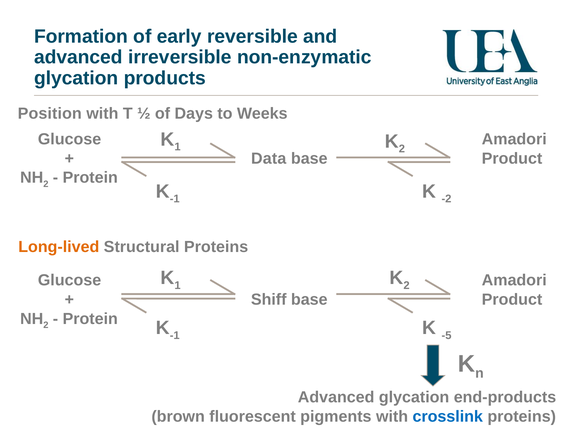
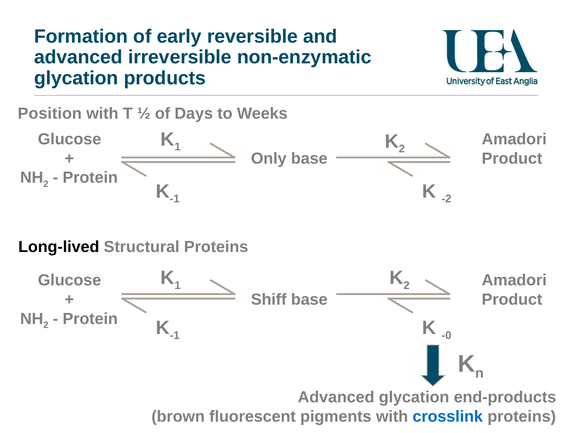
Data: Data -> Only
Long-lived colour: orange -> black
-5: -5 -> -0
